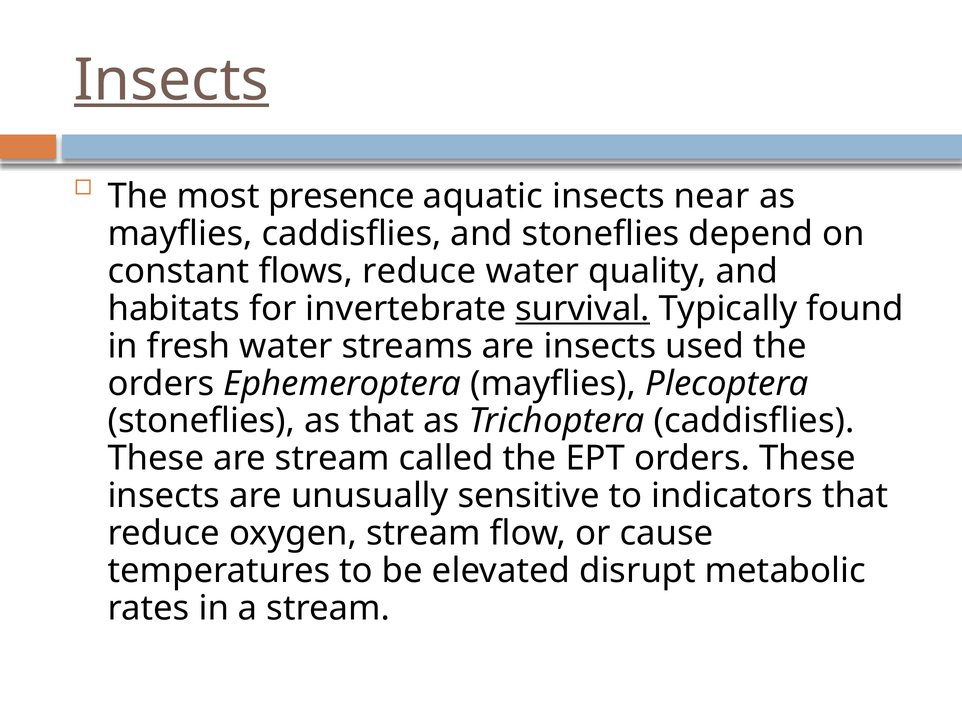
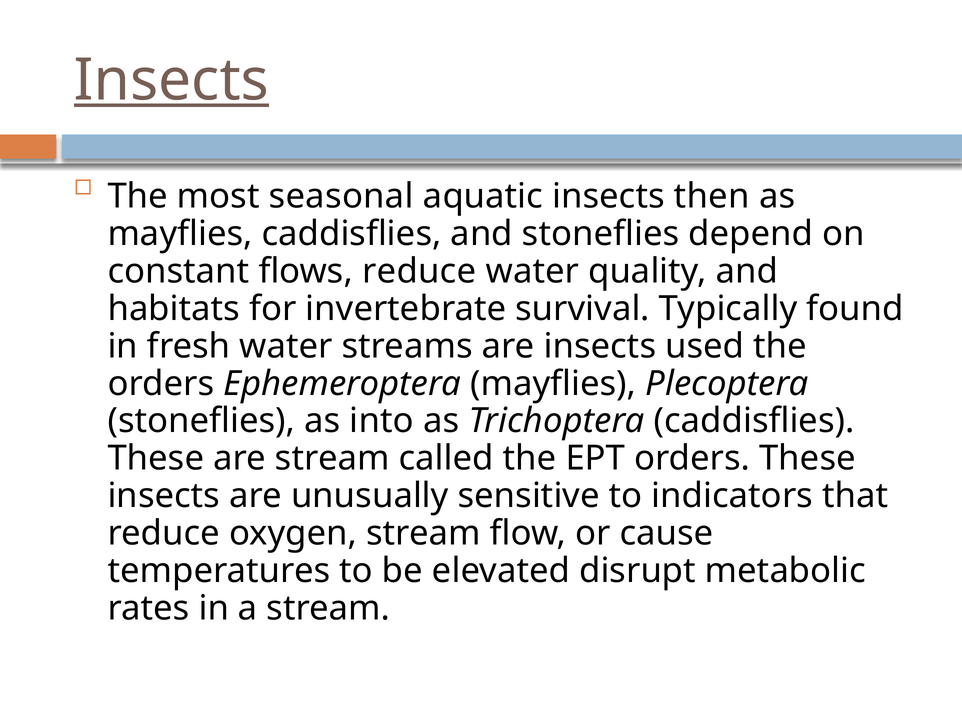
presence: presence -> seasonal
near: near -> then
survival underline: present -> none
as that: that -> into
